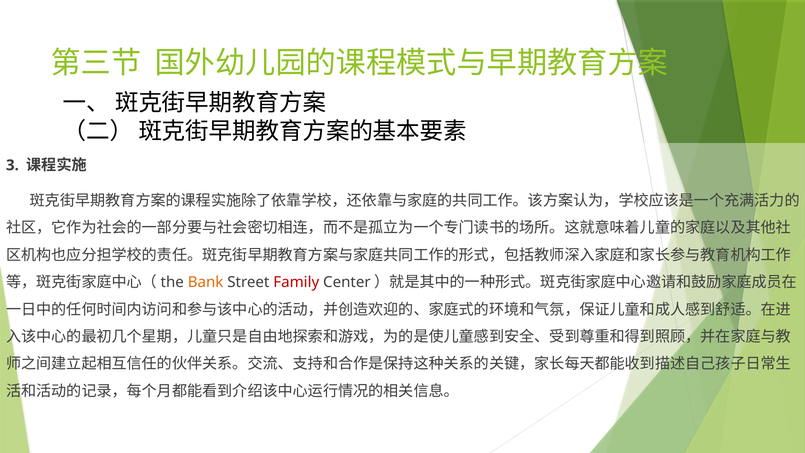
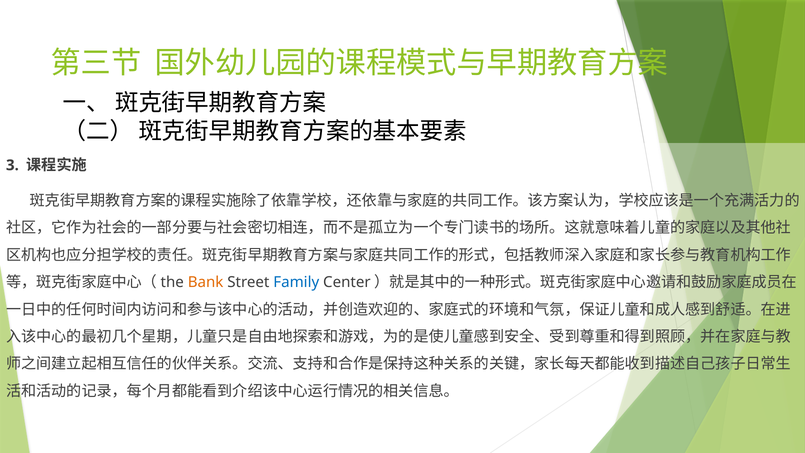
Family colour: red -> blue
